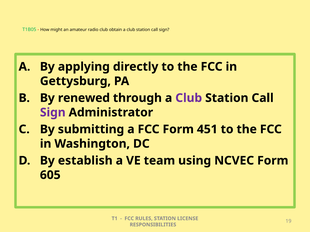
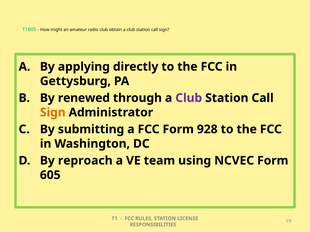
Sign at (53, 113) colour: purple -> orange
451: 451 -> 928
establish: establish -> reproach
